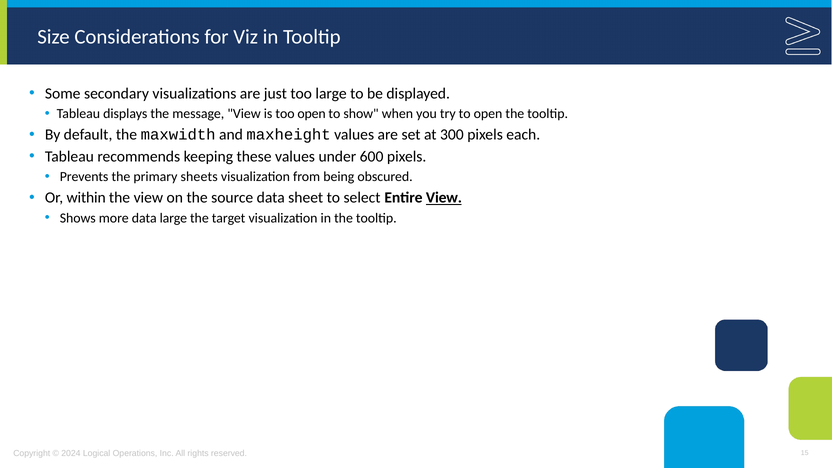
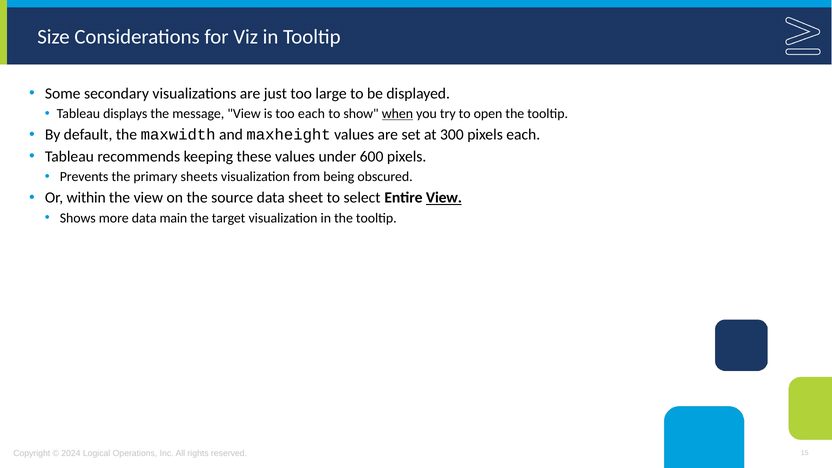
too open: open -> each
when underline: none -> present
data large: large -> main
